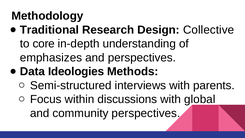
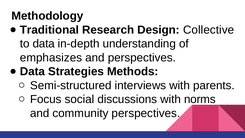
to core: core -> data
Ideologies: Ideologies -> Strategies
within: within -> social
global: global -> norms
